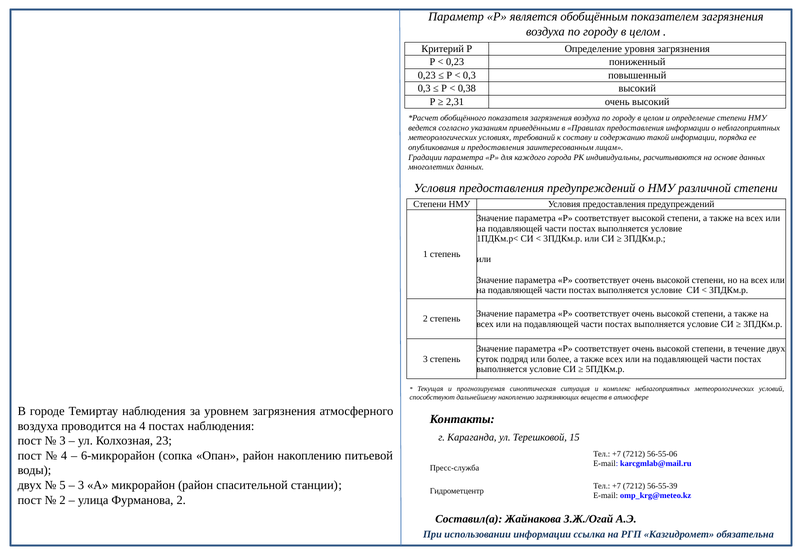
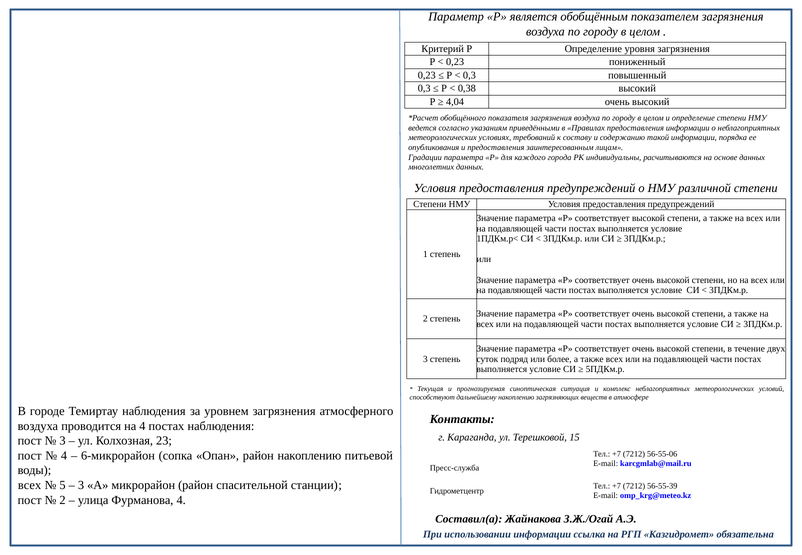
2,31: 2,31 -> 4,04
двух at (30, 485): двух -> всех
Фурманова 2: 2 -> 4
